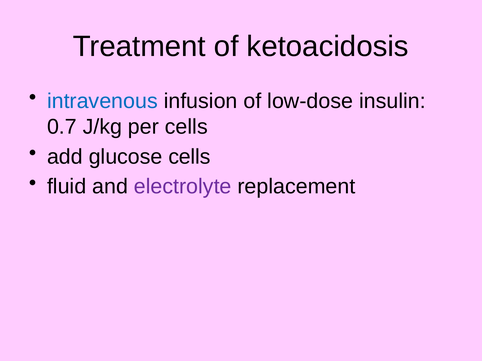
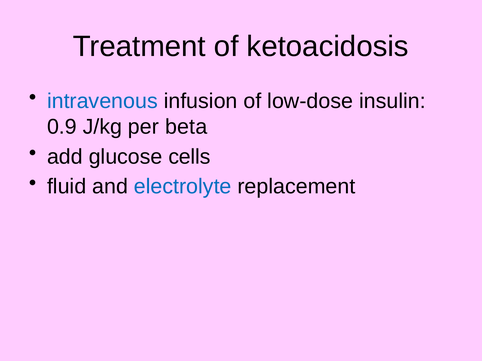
0.7: 0.7 -> 0.9
per cells: cells -> beta
electrolyte colour: purple -> blue
